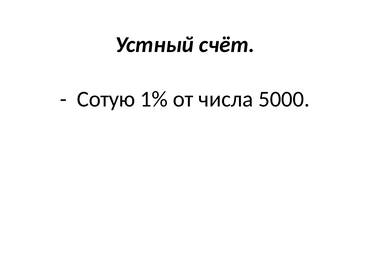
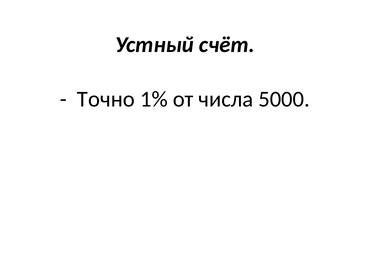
Сотую: Сотую -> Точно
